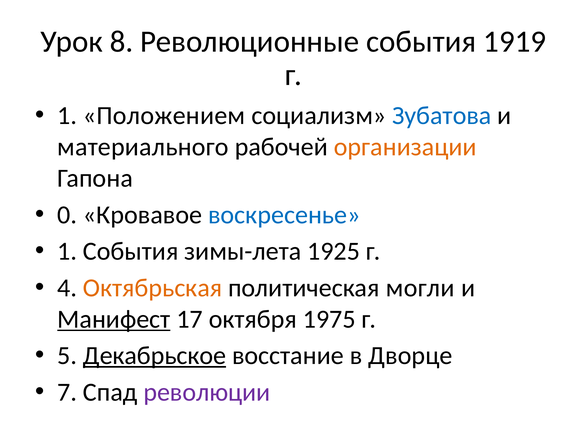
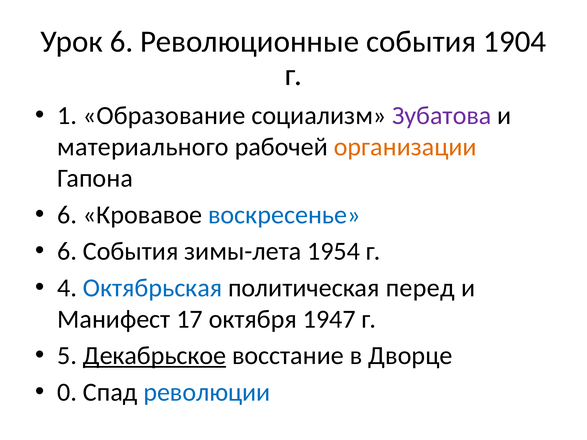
Урок 8: 8 -> 6
1919: 1919 -> 1904
Положением: Положением -> Образование
Зубатова colour: blue -> purple
0 at (67, 215): 0 -> 6
1 at (67, 251): 1 -> 6
1925: 1925 -> 1954
Октябрьская colour: orange -> blue
могли: могли -> перед
Манифест underline: present -> none
1975: 1975 -> 1947
7: 7 -> 0
революции colour: purple -> blue
